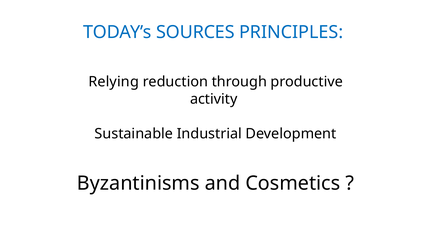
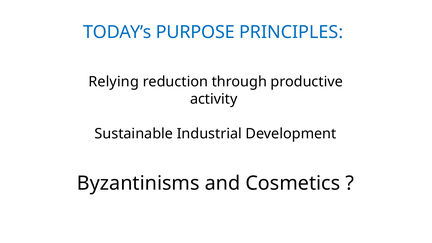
SOURCES: SOURCES -> PURPOSE
